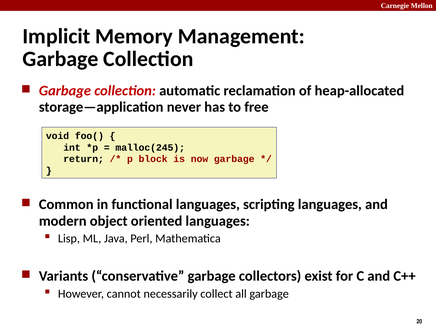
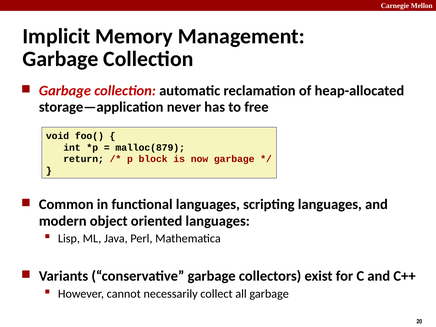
malloc(245: malloc(245 -> malloc(879
